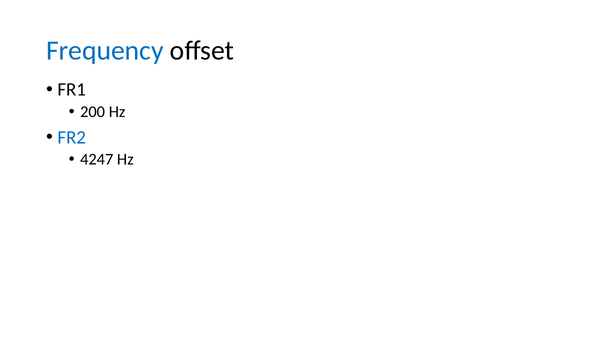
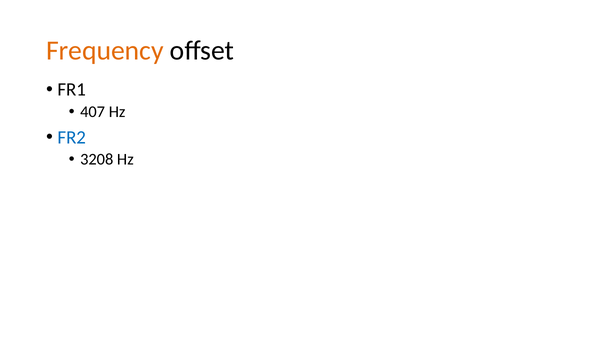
Frequency colour: blue -> orange
200: 200 -> 407
4247: 4247 -> 3208
